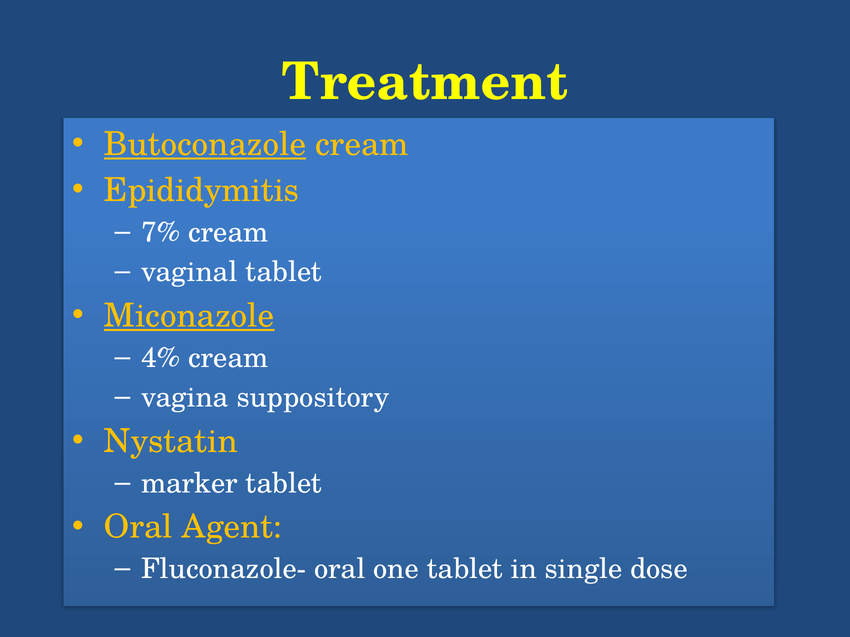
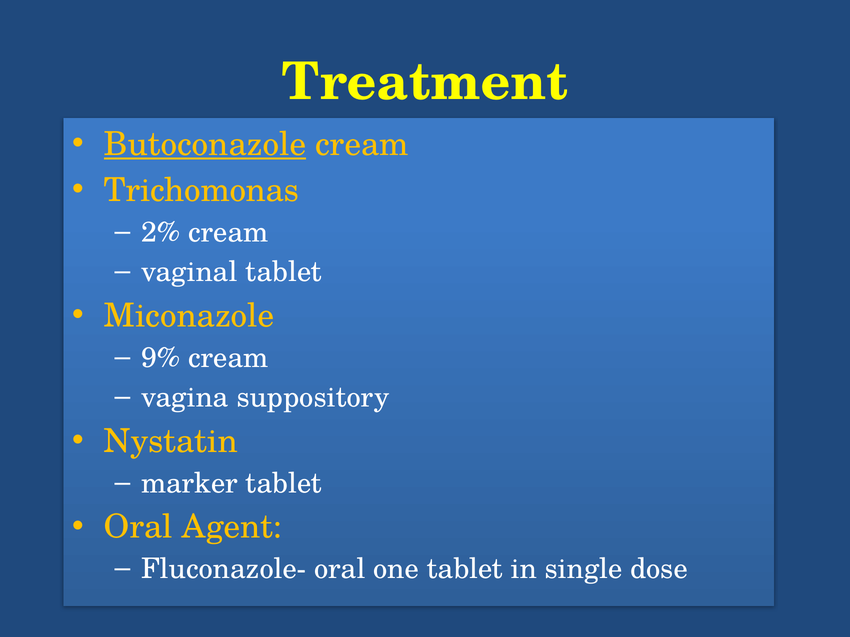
Epididymitis: Epididymitis -> Trichomonas
7%: 7% -> 2%
Miconazole underline: present -> none
4%: 4% -> 9%
